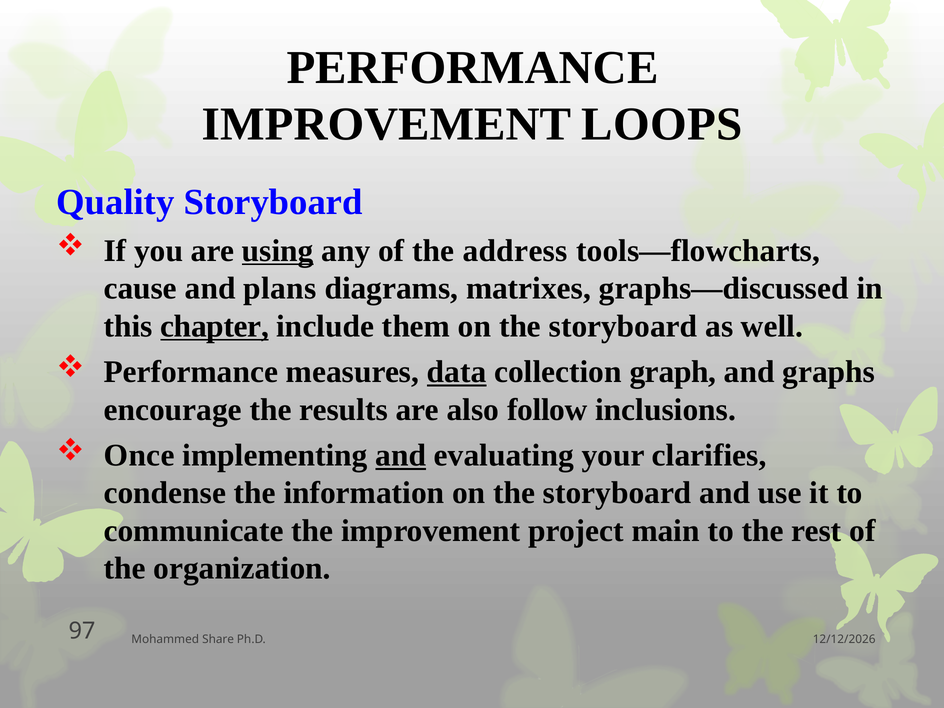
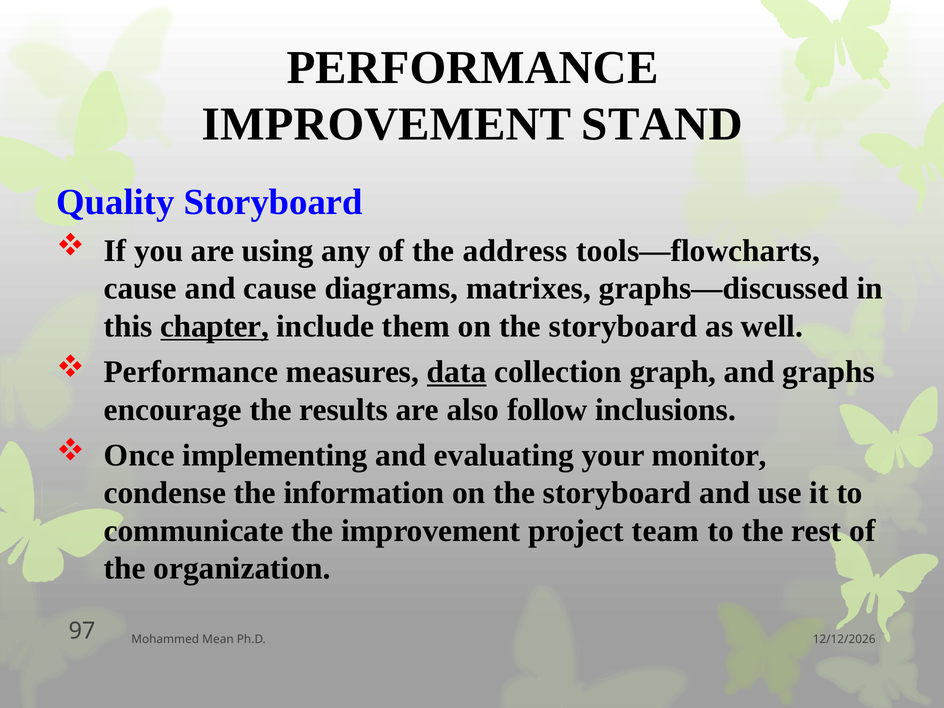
LOOPS: LOOPS -> STAND
using underline: present -> none
and plans: plans -> cause
and at (401, 455) underline: present -> none
clarifies: clarifies -> monitor
main: main -> team
Share: Share -> Mean
